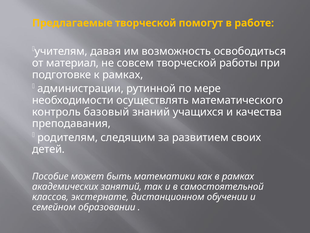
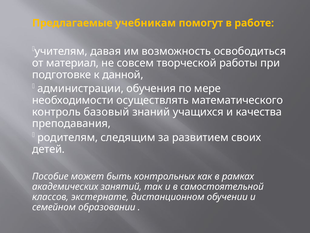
Предлагаемые творческой: творческой -> учебникам
к рамках: рамках -> данной
рутинной: рутинной -> обучения
математики: математики -> контрольных
